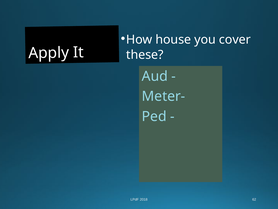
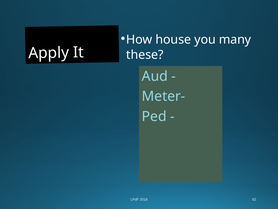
cover: cover -> many
